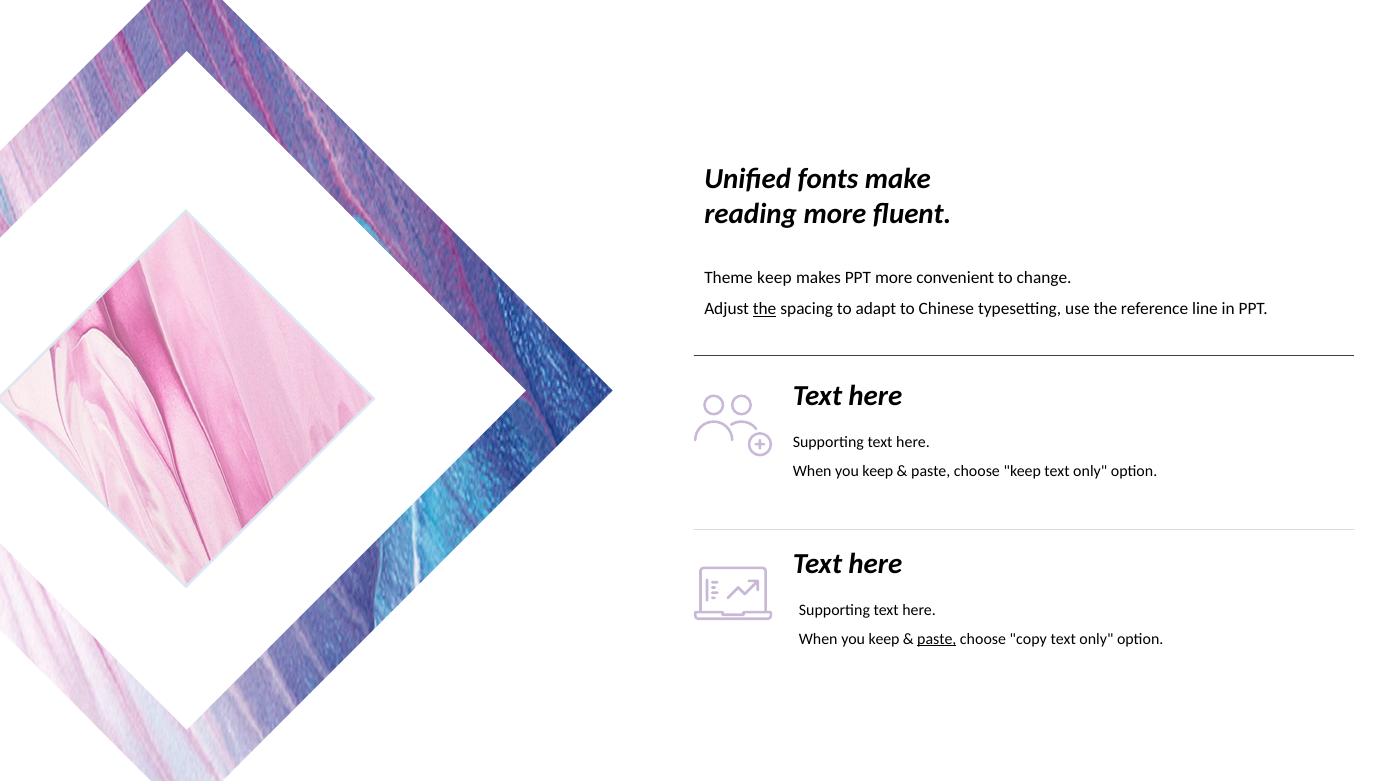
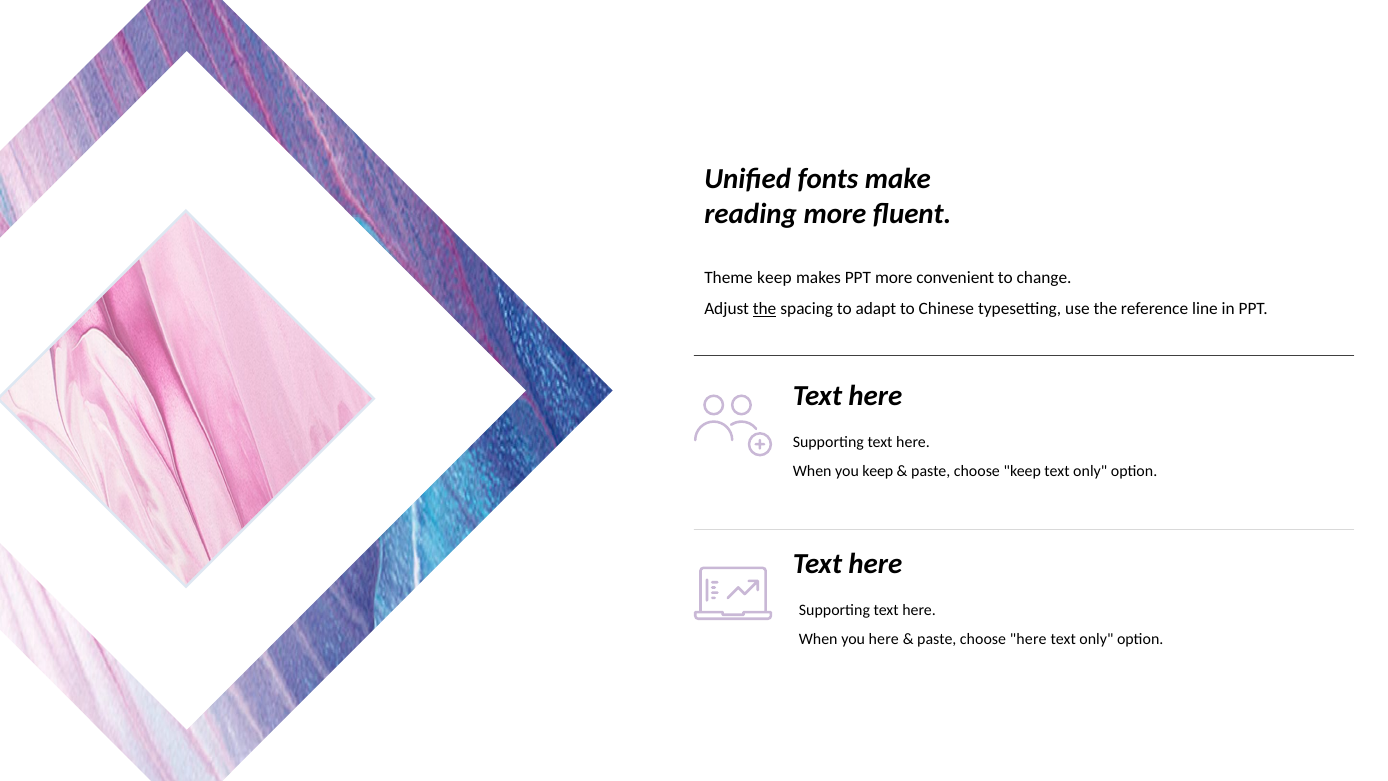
keep at (884, 639): keep -> here
paste at (937, 639) underline: present -> none
choose copy: copy -> here
